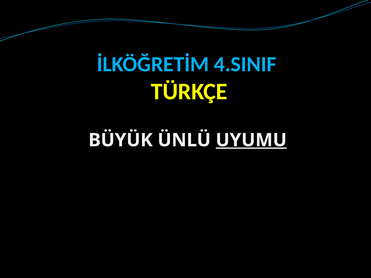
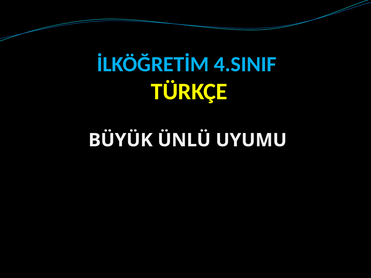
UYUMU underline: present -> none
